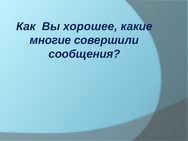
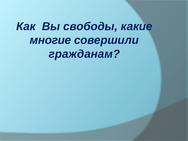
хорошее: хорошее -> свободы
сообщения: сообщения -> гражданам
